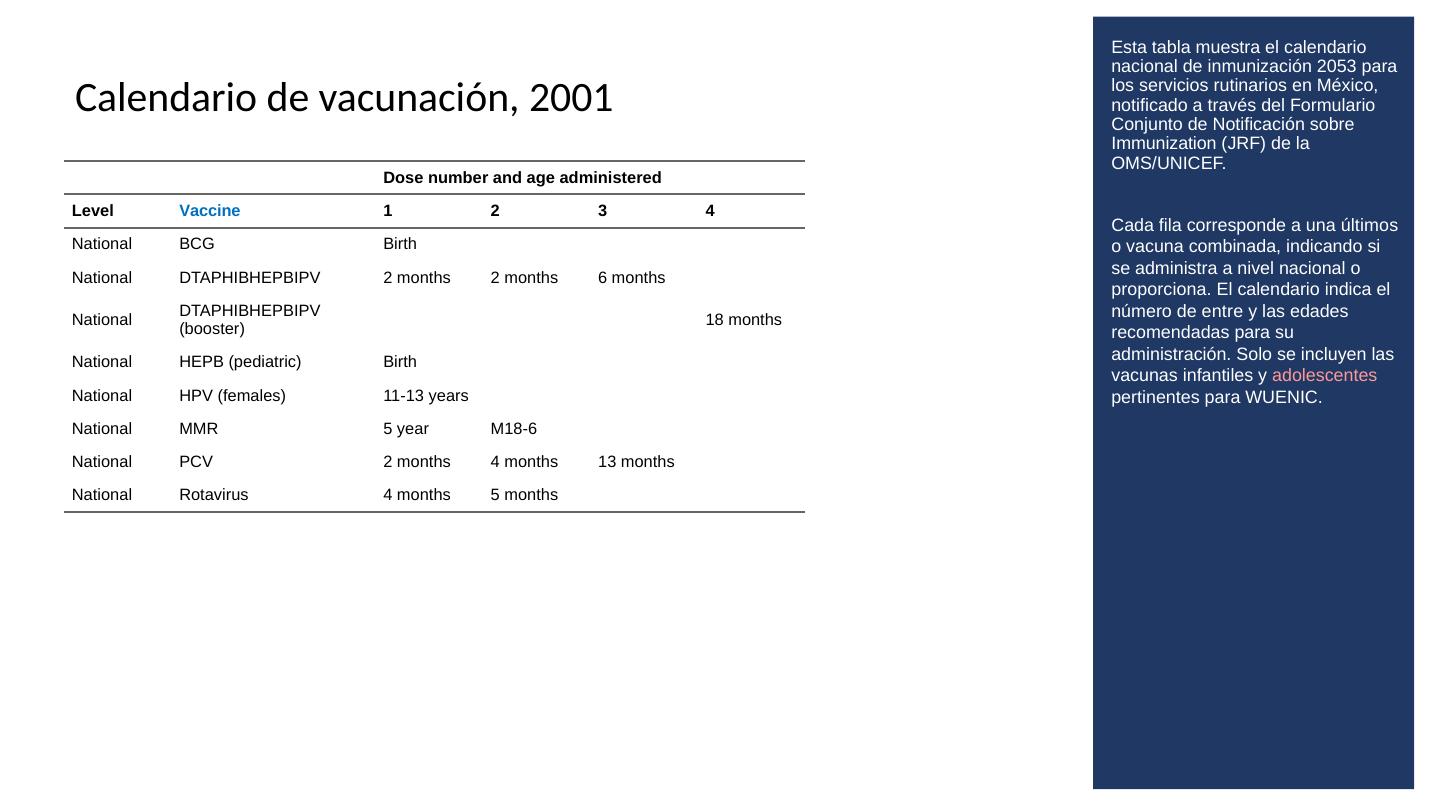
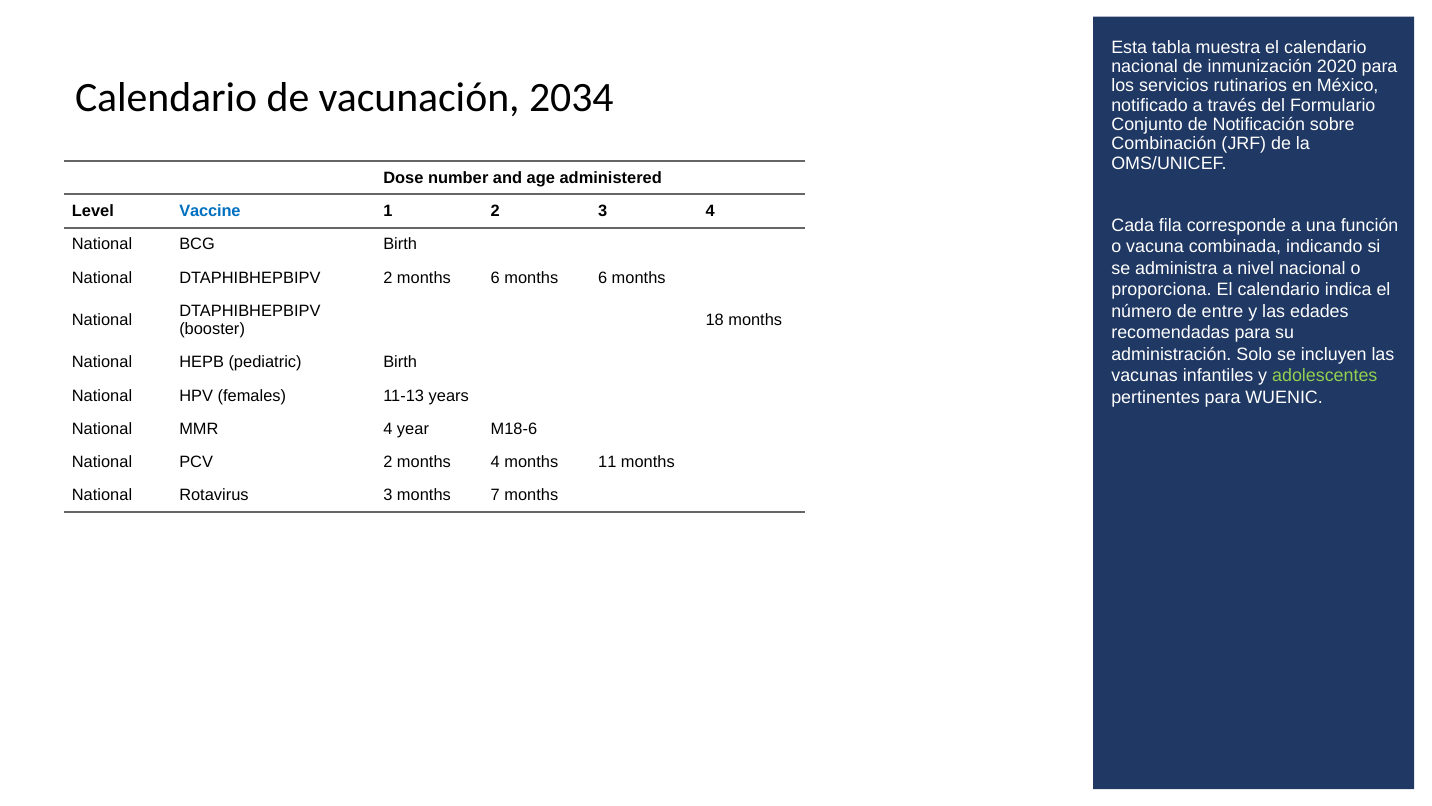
2053: 2053 -> 2020
2001: 2001 -> 2034
Immunization: Immunization -> Combinación
últimos: últimos -> función
2 months 2: 2 -> 6
adolescentes colour: pink -> light green
MMR 5: 5 -> 4
13: 13 -> 11
Rotavirus 4: 4 -> 3
months 5: 5 -> 7
